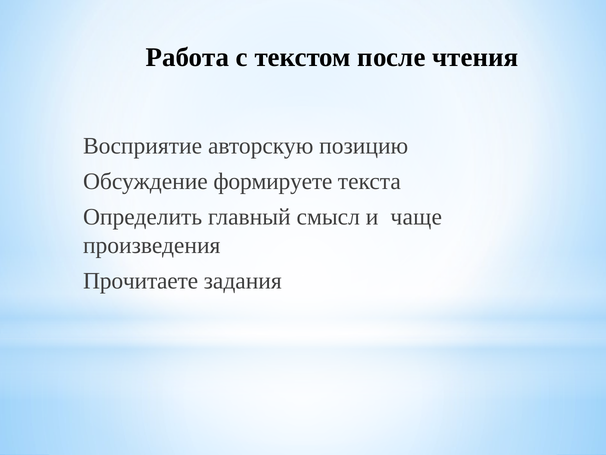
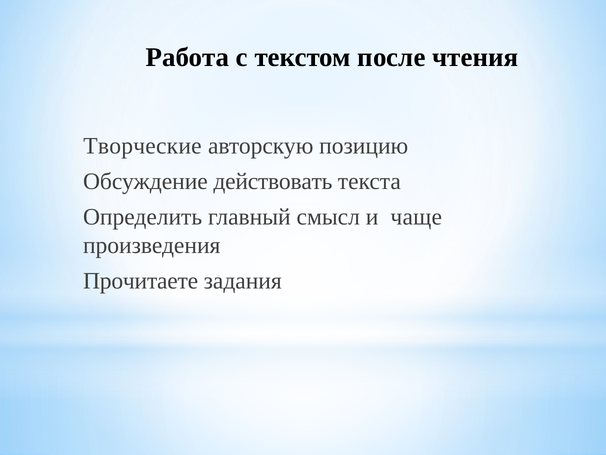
Восприятие: Восприятие -> Творческие
формируете: формируете -> действовать
